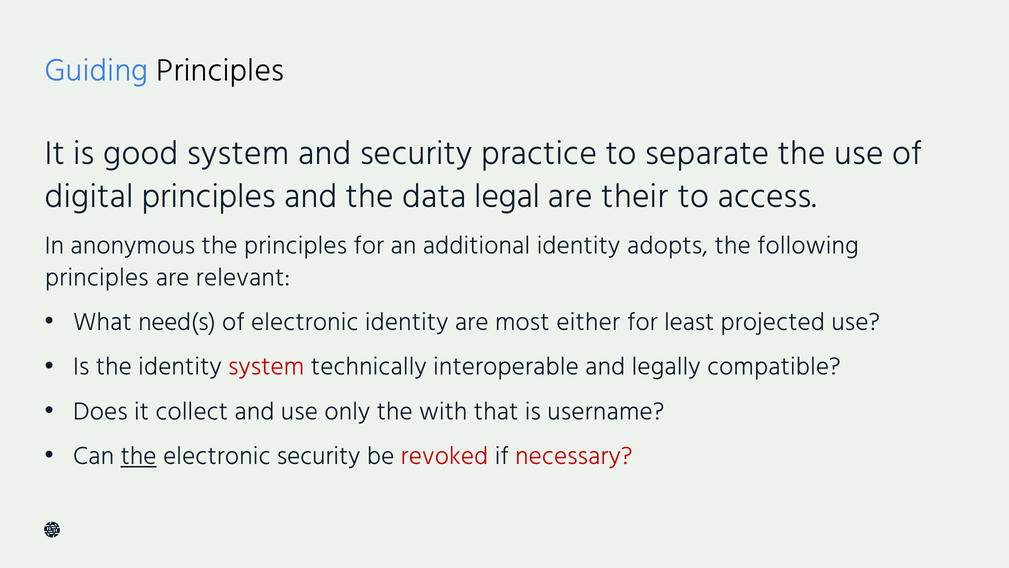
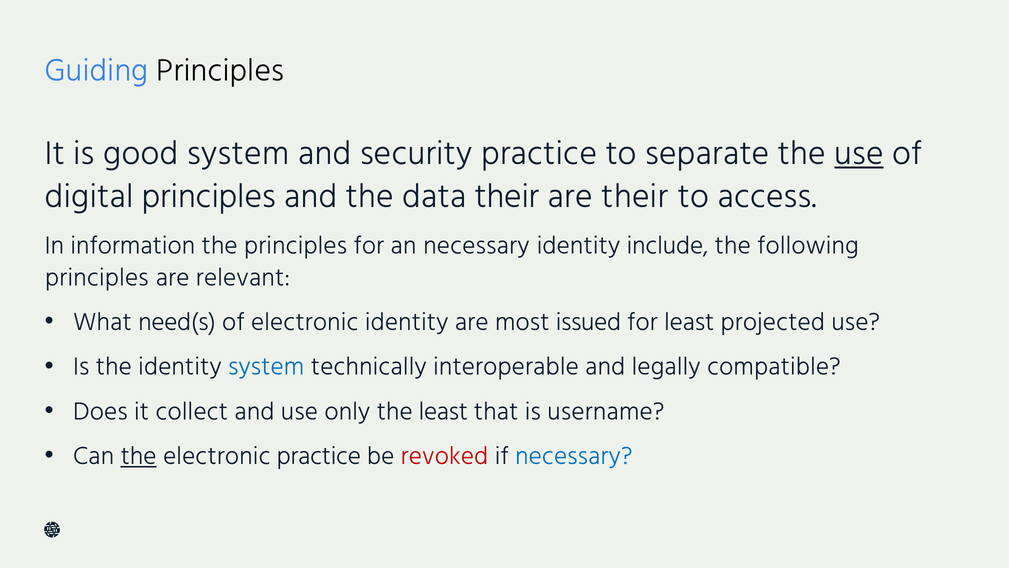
use at (859, 153) underline: none -> present
data legal: legal -> their
anonymous: anonymous -> information
an additional: additional -> necessary
adopts: adopts -> include
either: either -> issued
system at (266, 366) colour: red -> blue
the with: with -> least
electronic security: security -> practice
necessary at (574, 456) colour: red -> blue
